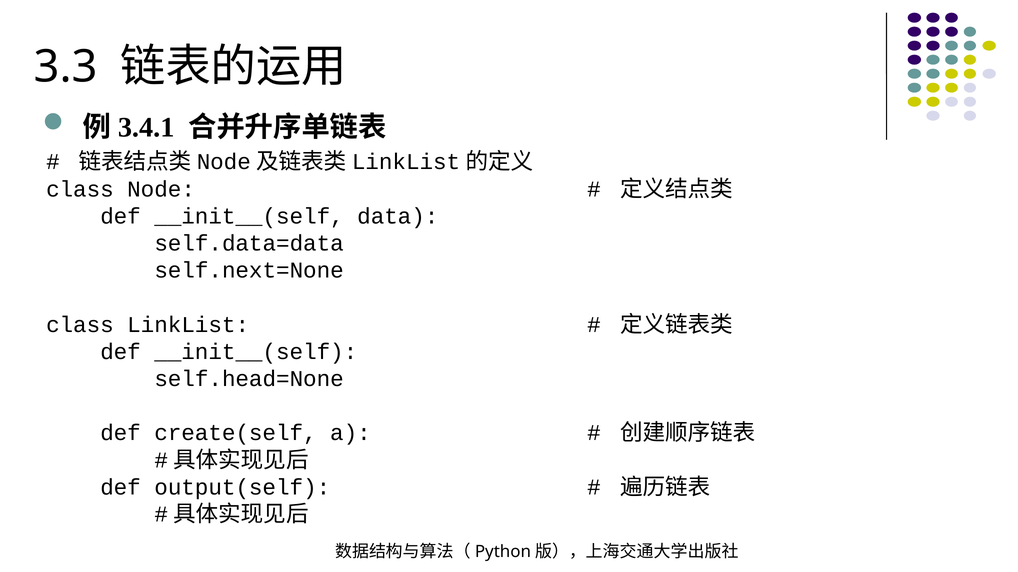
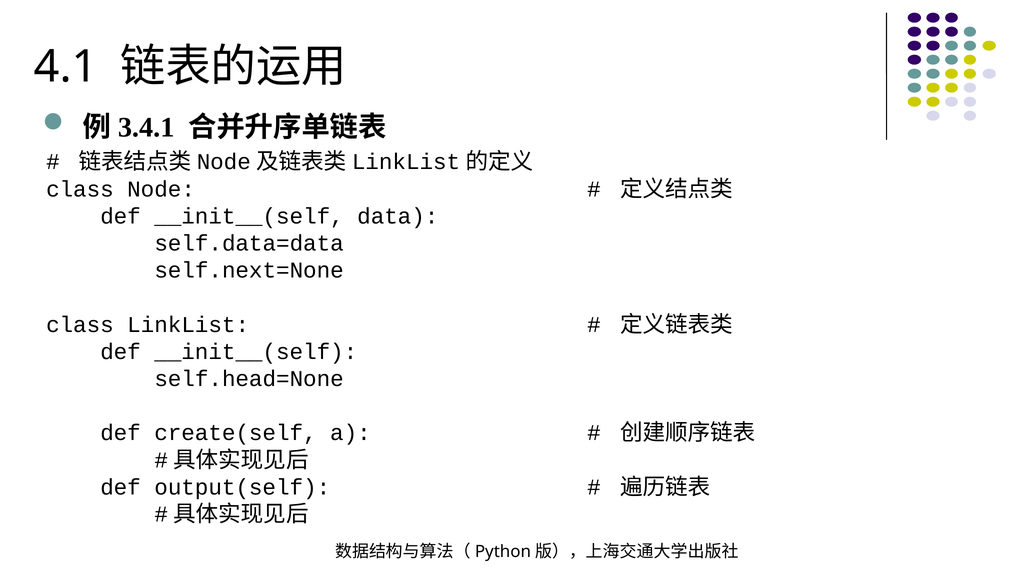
3.3: 3.3 -> 4.1
